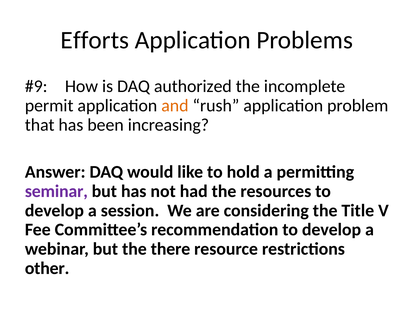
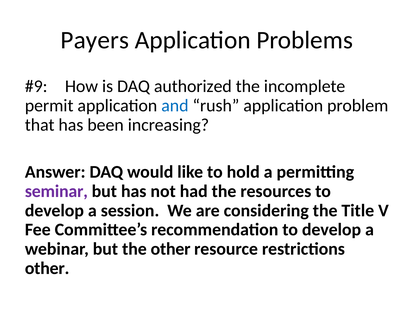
Efforts: Efforts -> Payers
and colour: orange -> blue
the there: there -> other
